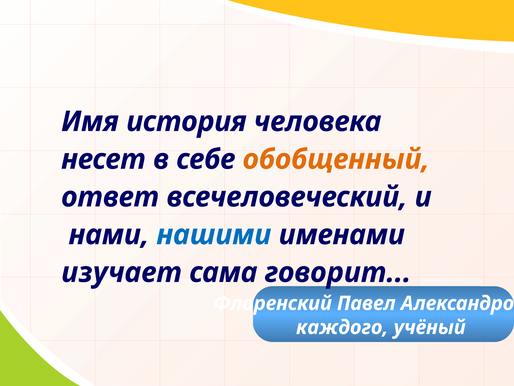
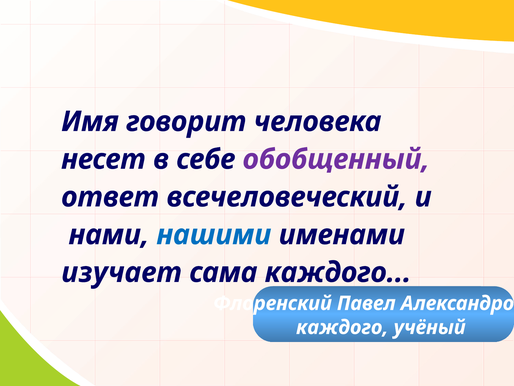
история: история -> говорит
обобщенный colour: orange -> purple
сама говорит: говорит -> каждого
